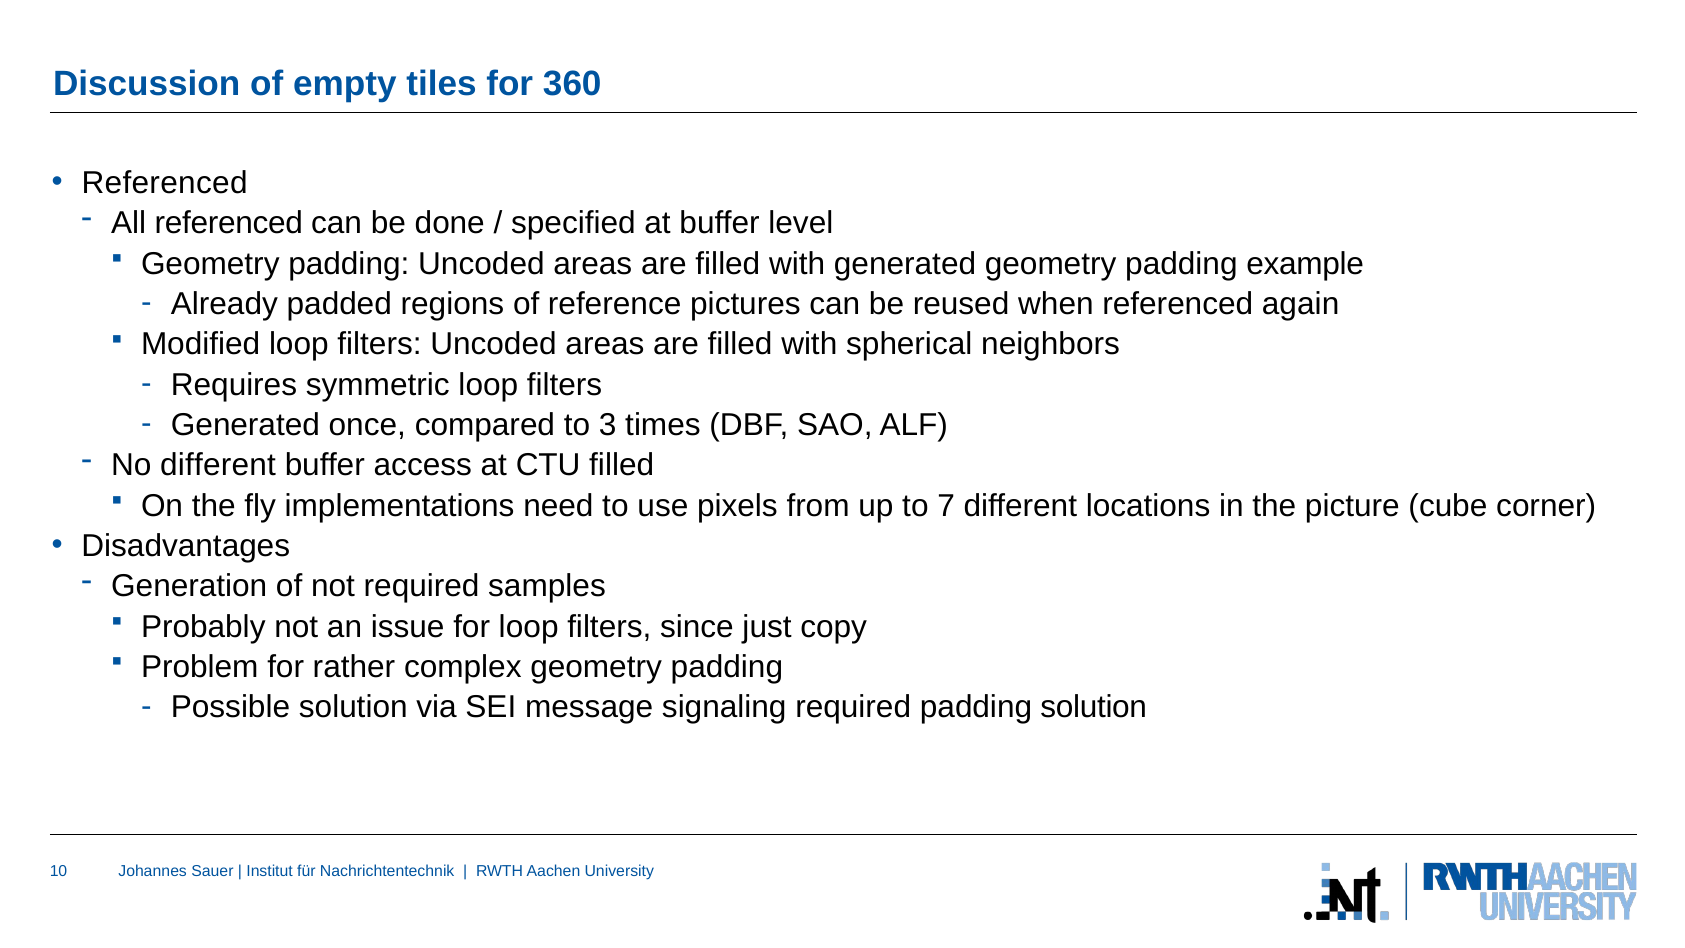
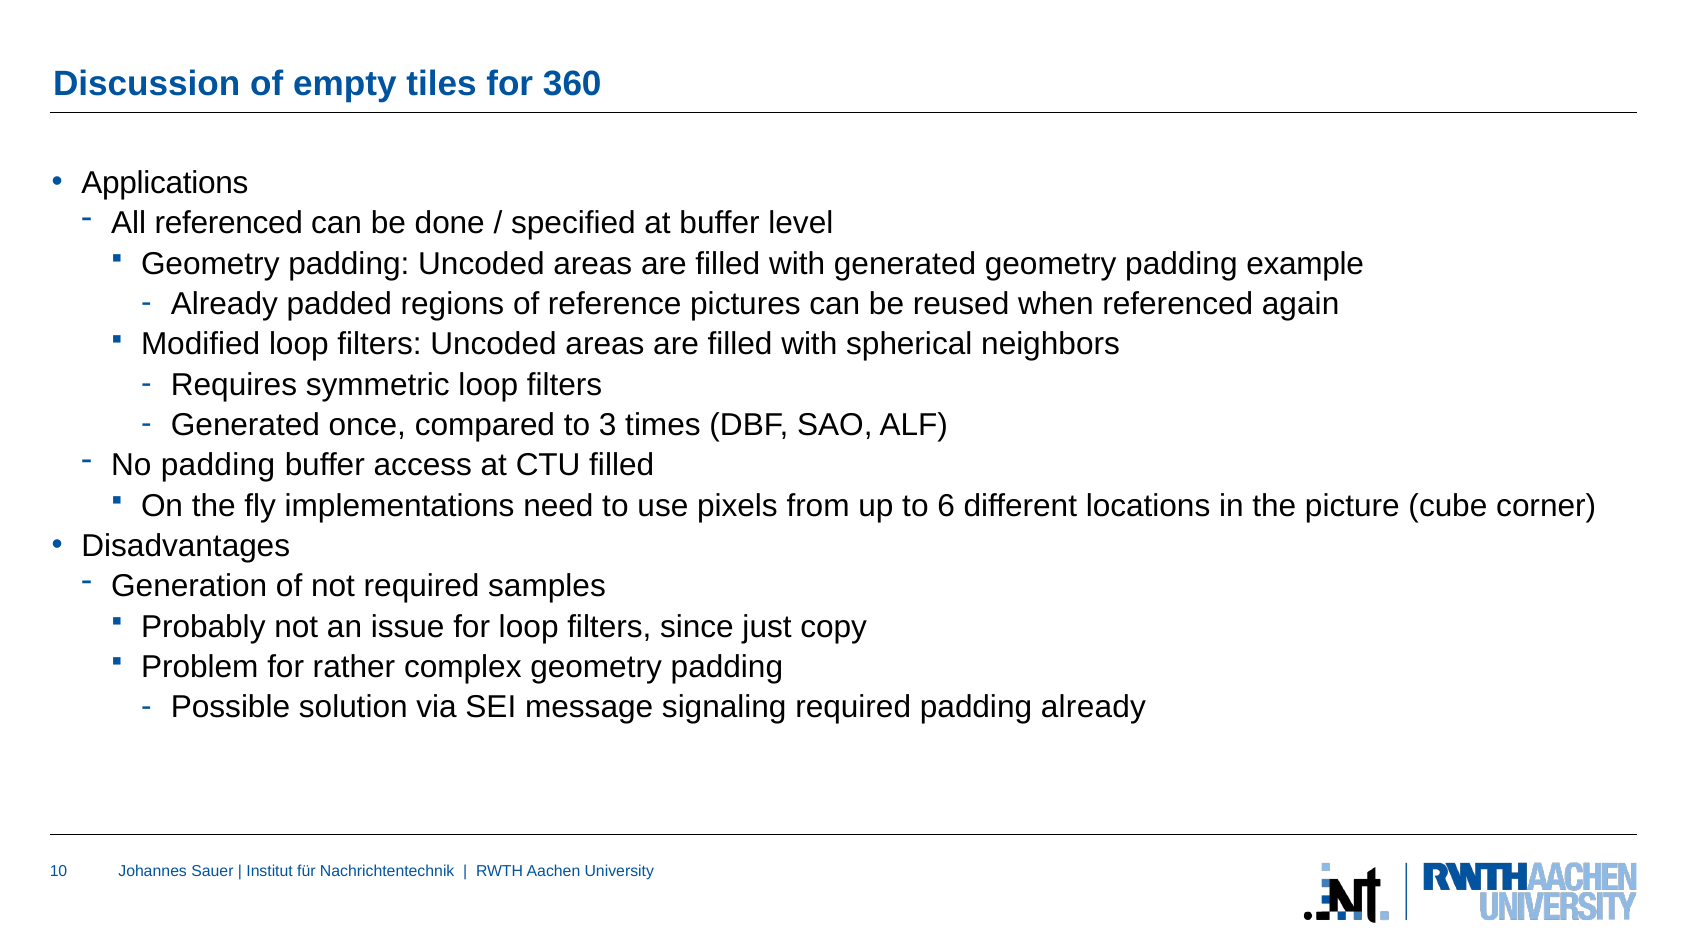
Referenced at (165, 183): Referenced -> Applications
No different: different -> padding
7: 7 -> 6
padding solution: solution -> already
